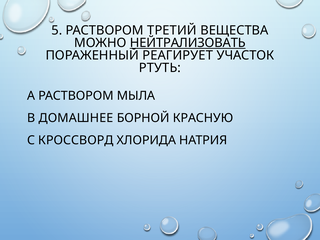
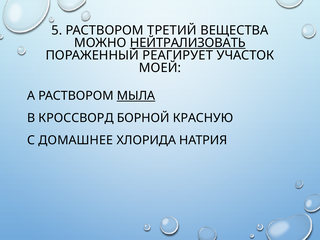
РТУТЬ: РТУТЬ -> МОЕЙ
МЫЛА underline: none -> present
ДОМАШНЕЕ: ДОМАШНЕЕ -> КРОССВОРД
КРОССВОРД: КРОССВОРД -> ДОМАШНЕЕ
